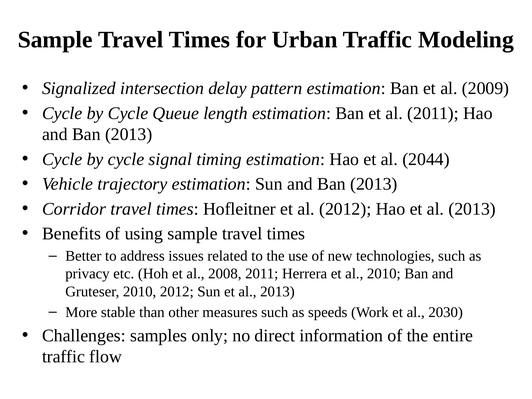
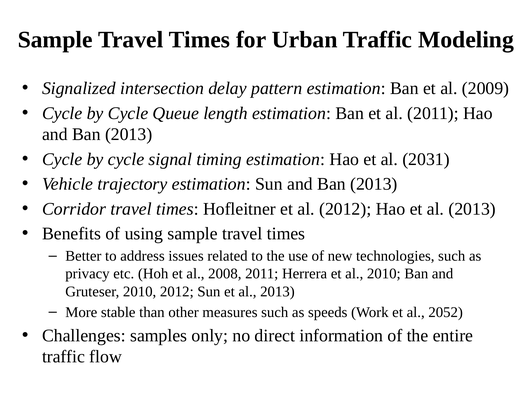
2044: 2044 -> 2031
2030: 2030 -> 2052
